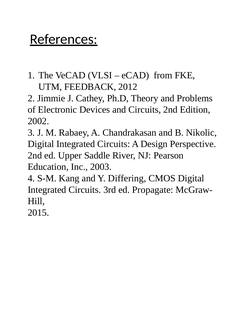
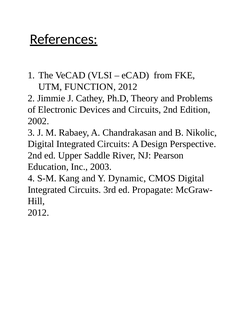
FEEDBACK: FEEDBACK -> FUNCTION
Differing: Differing -> Dynamic
2015 at (38, 213): 2015 -> 2012
